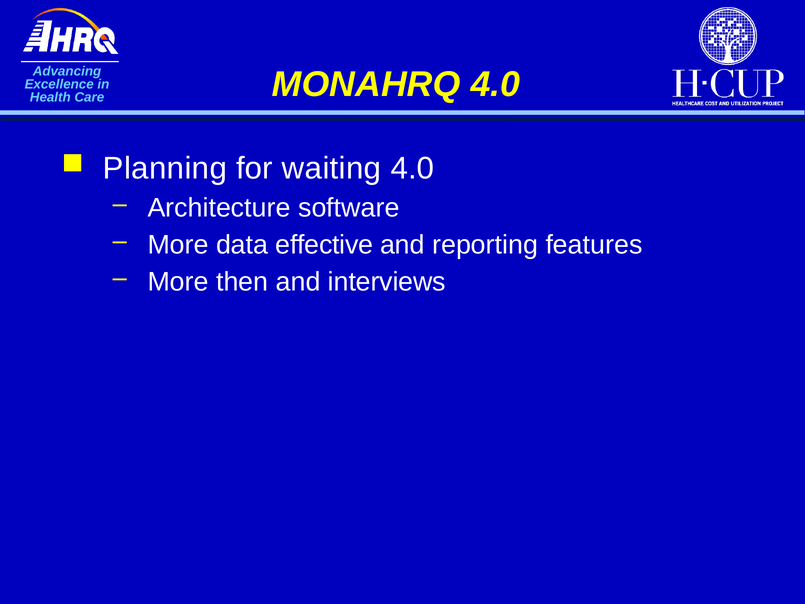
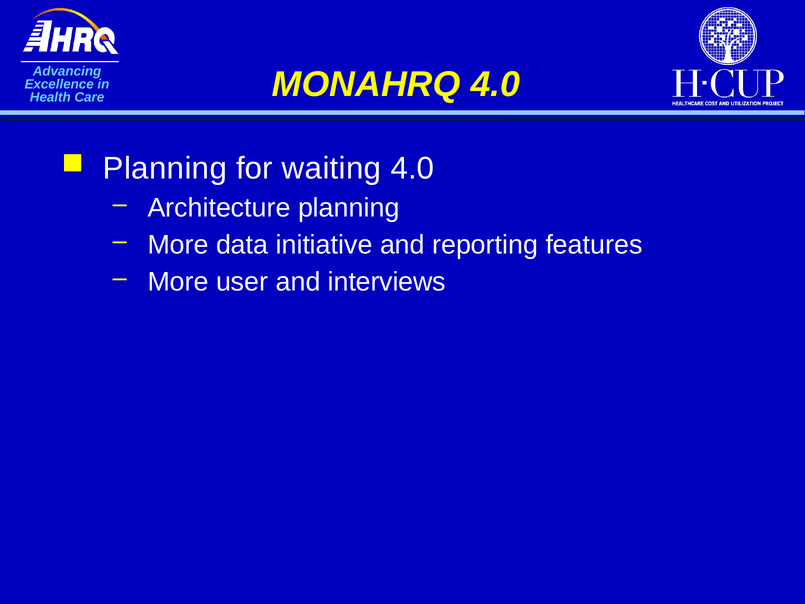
Architecture software: software -> planning
effective: effective -> initiative
then: then -> user
